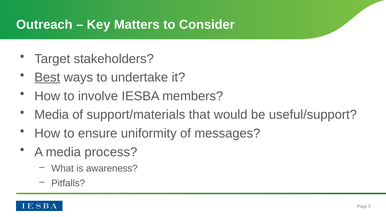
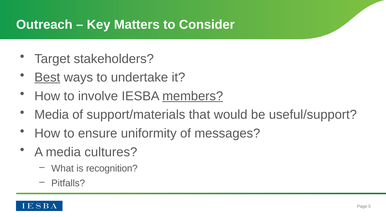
members underline: none -> present
process: process -> cultures
awareness: awareness -> recognition
